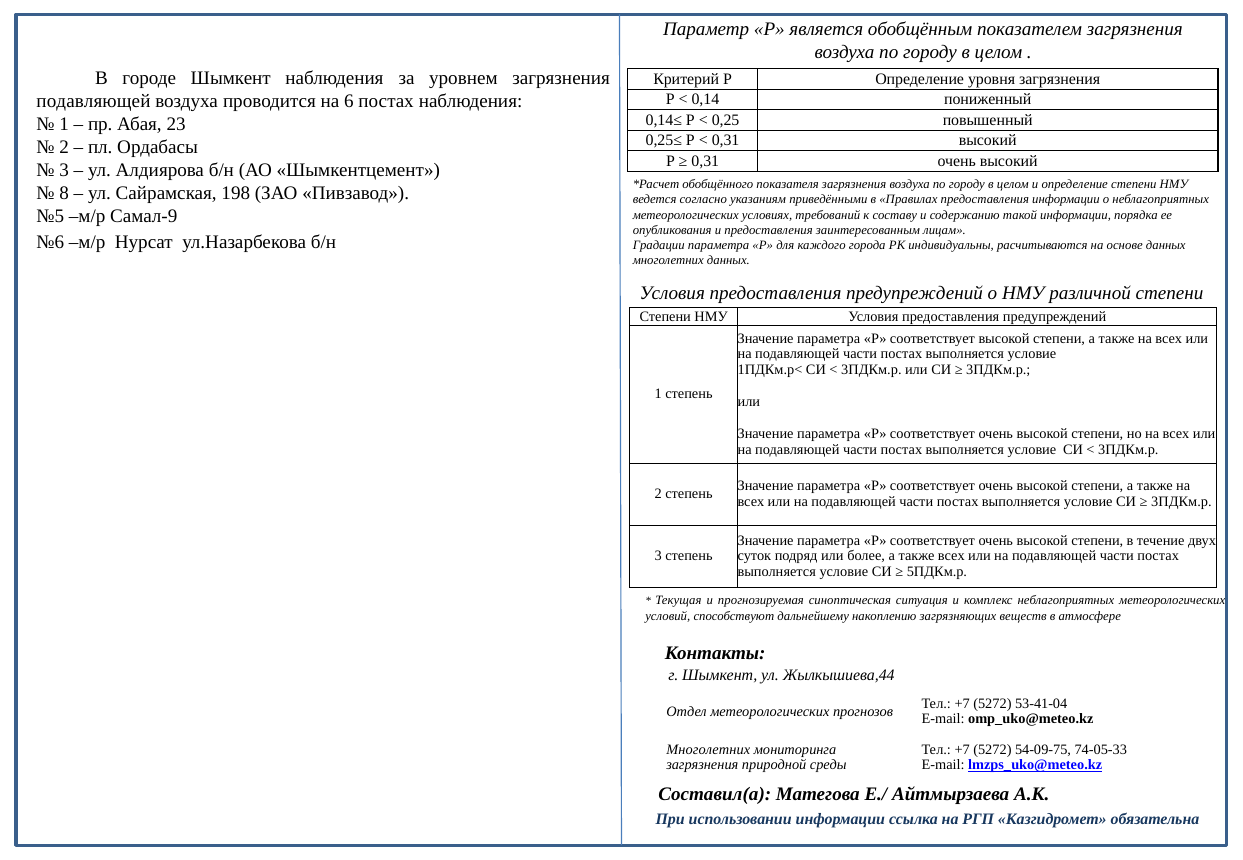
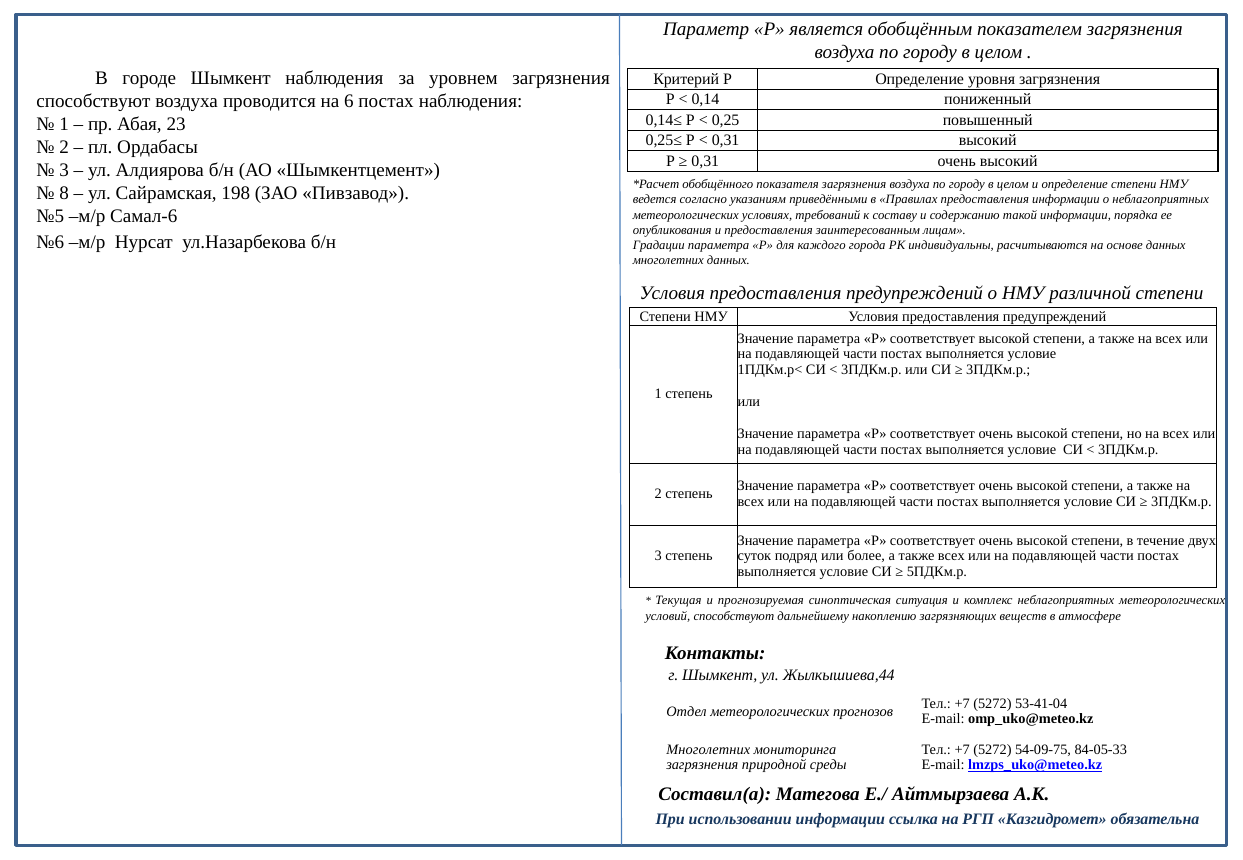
подавляющей at (93, 101): подавляющей -> способствуют
Самал-9: Самал-9 -> Самал-6
74-05-33: 74-05-33 -> 84-05-33
